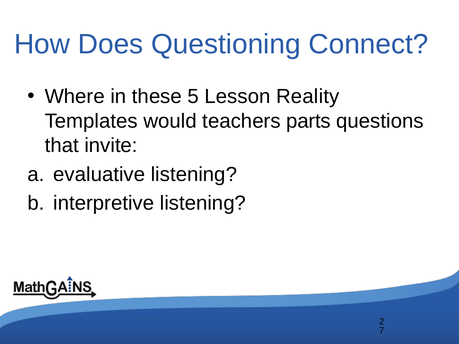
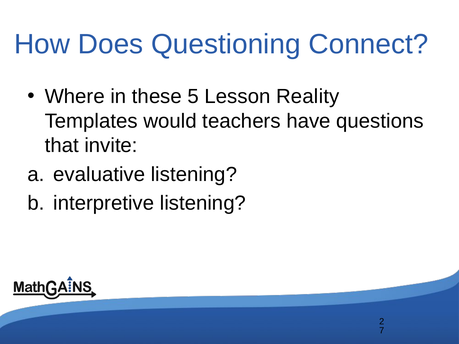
parts: parts -> have
